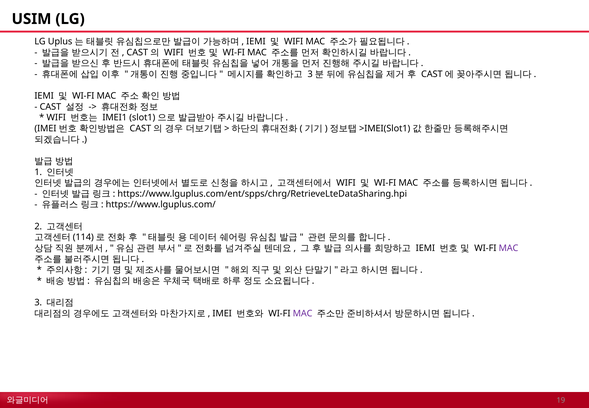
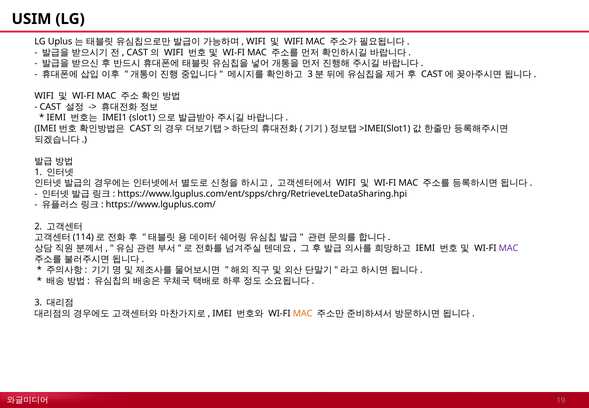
IEMI at (256, 41): IEMI -> WIFI
IEMI at (44, 96): IEMI -> WIFI
WIFI at (56, 118): WIFI -> IEMI
MAC at (303, 313) colour: purple -> orange
